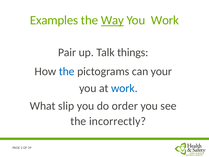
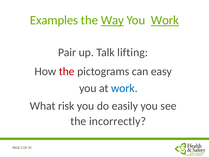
Work at (165, 20) underline: none -> present
things: things -> lifting
the at (67, 71) colour: blue -> red
your: your -> easy
slip: slip -> risk
order: order -> easily
